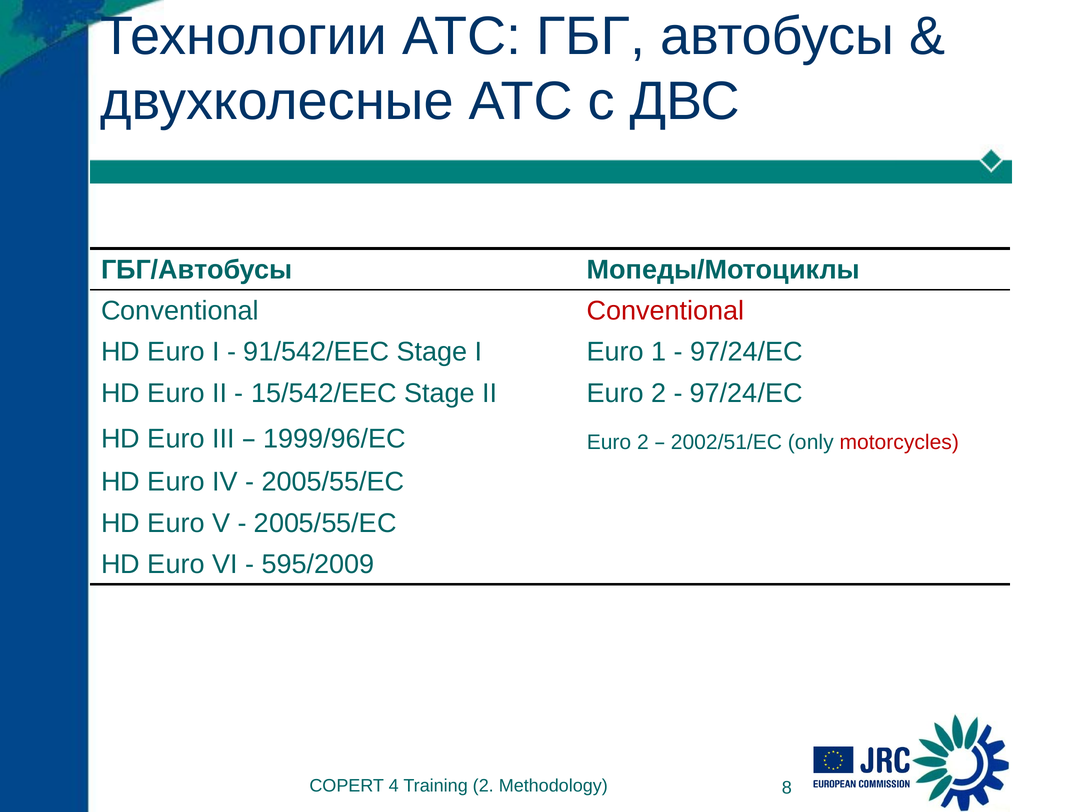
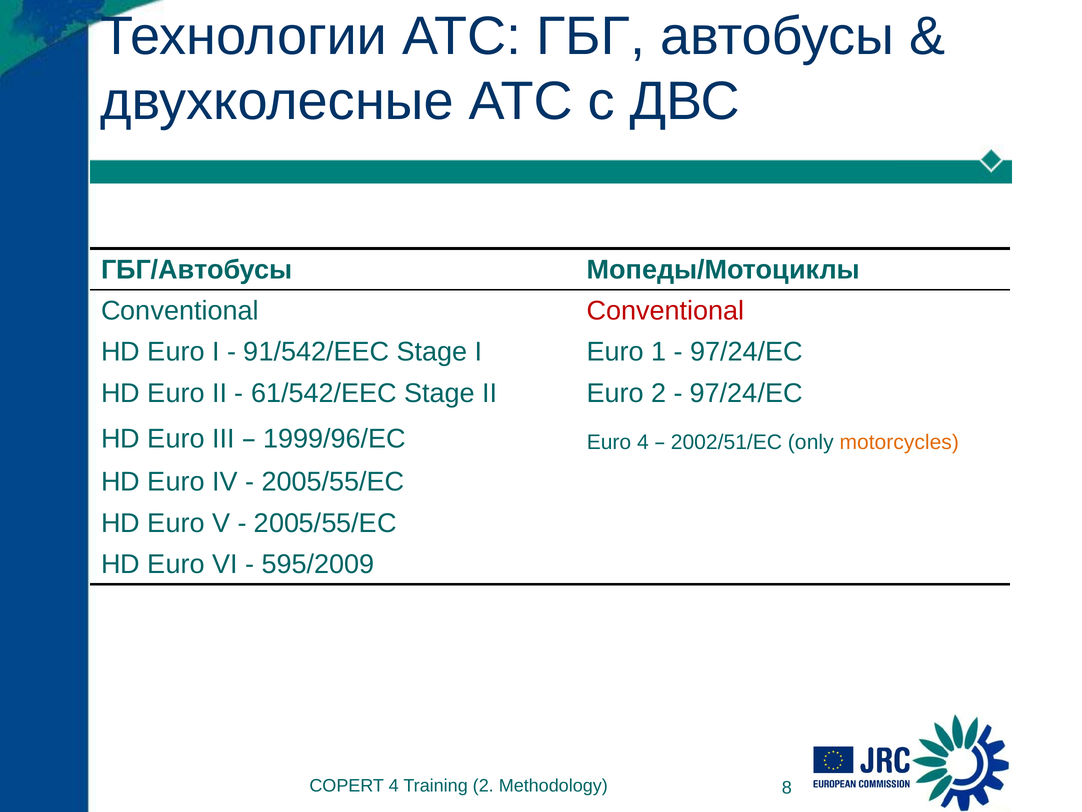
15/542/EEC: 15/542/EEC -> 61/542/EEC
1999/96/EC Euro 2: 2 -> 4
motorcycles colour: red -> orange
